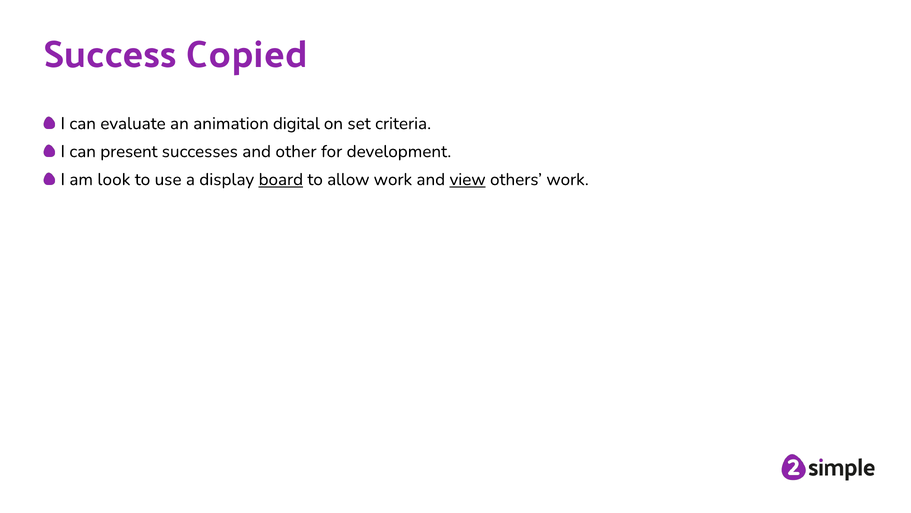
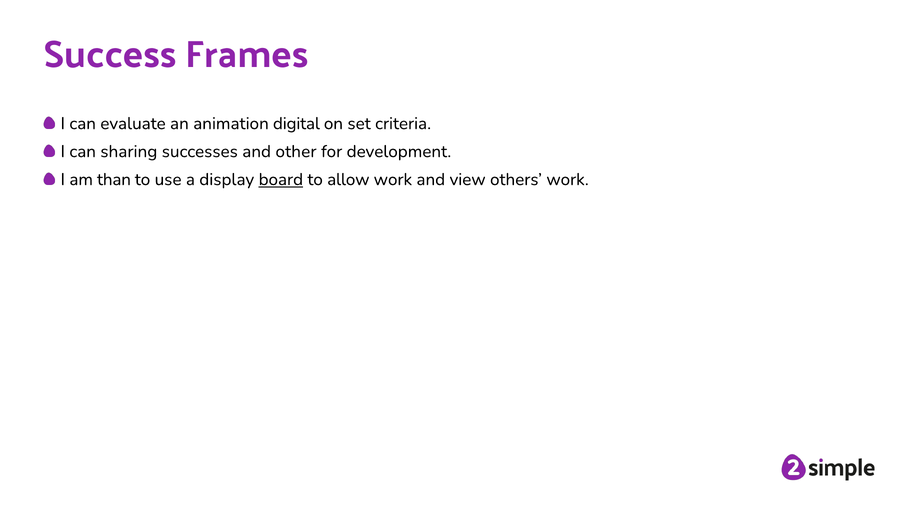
Copied: Copied -> Frames
present: present -> sharing
look: look -> than
view underline: present -> none
